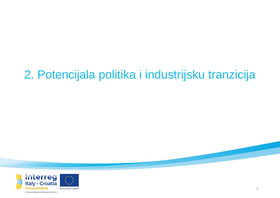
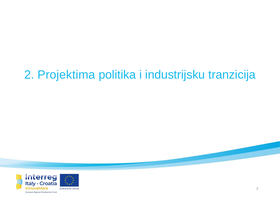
Potencijala: Potencijala -> Projektima
